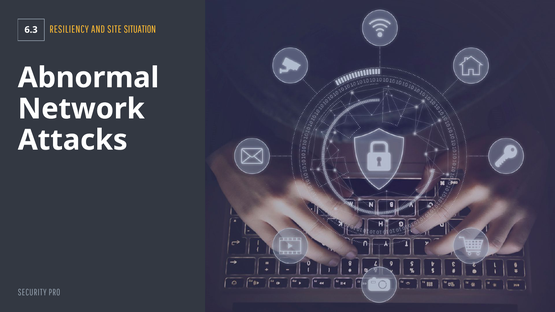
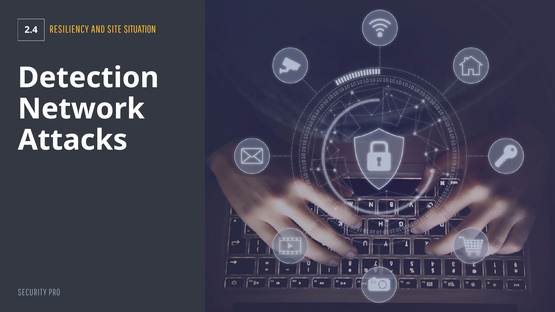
6.3: 6.3 -> 2.4
Abnormal: Abnormal -> Detection
